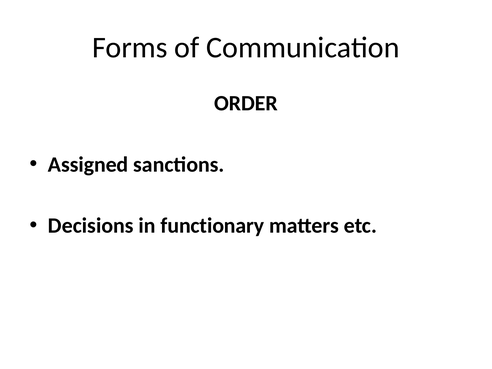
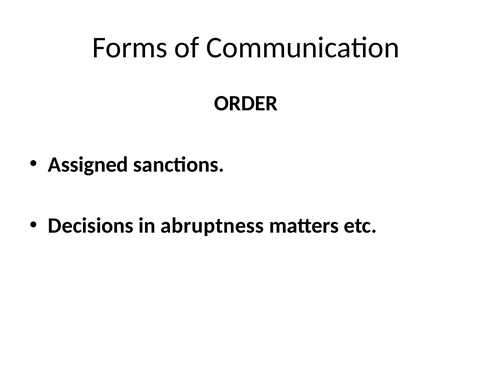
functionary: functionary -> abruptness
